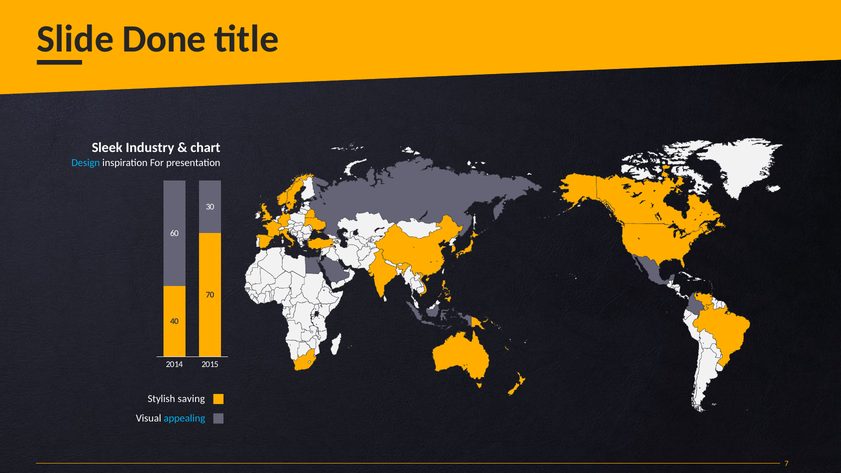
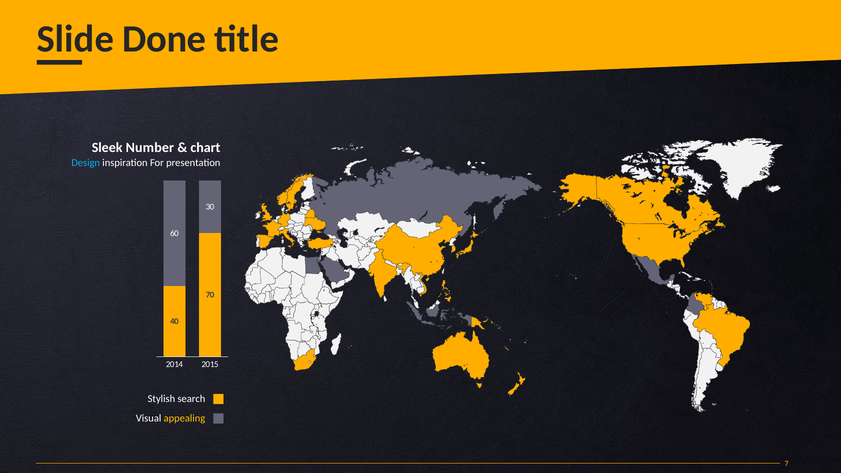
Industry: Industry -> Number
saving: saving -> search
appealing colour: light blue -> yellow
